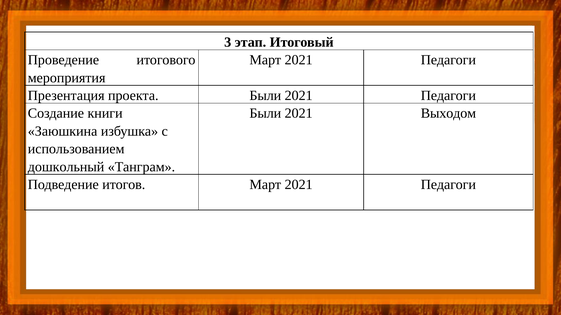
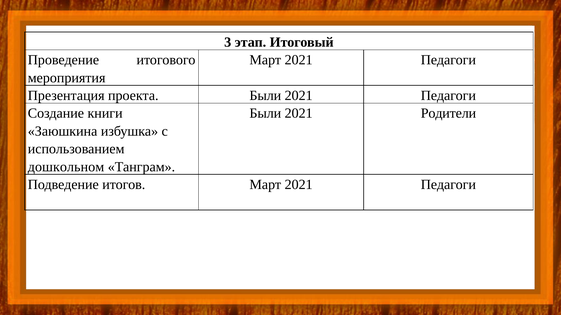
Выходом: Выходом -> Родители
дошкольный: дошкольный -> дошкольном
